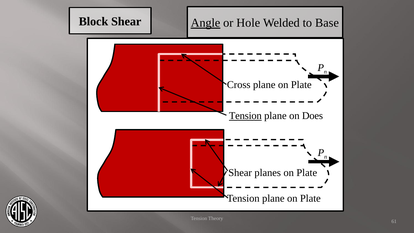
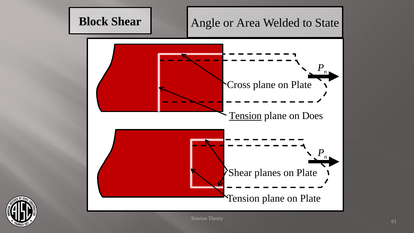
Angle underline: present -> none
Hole: Hole -> Area
Base: Base -> State
